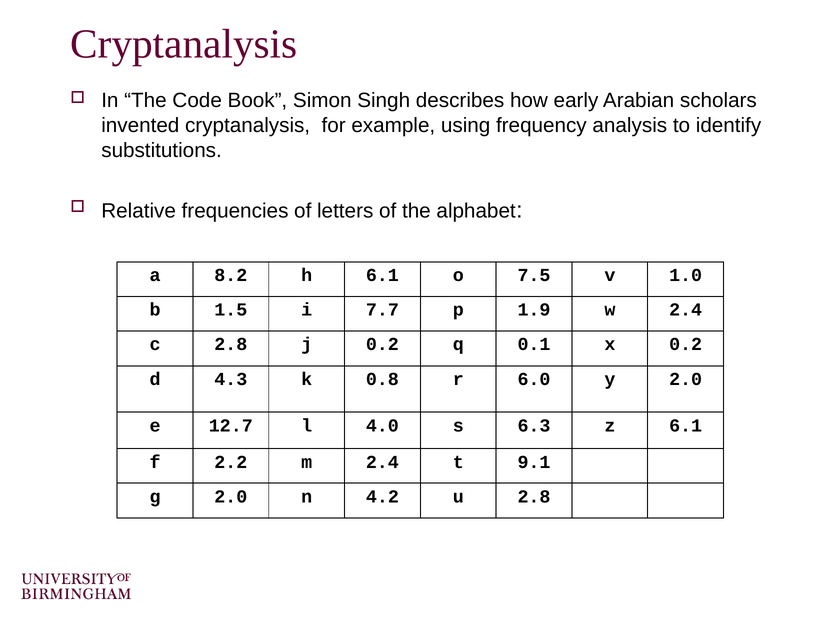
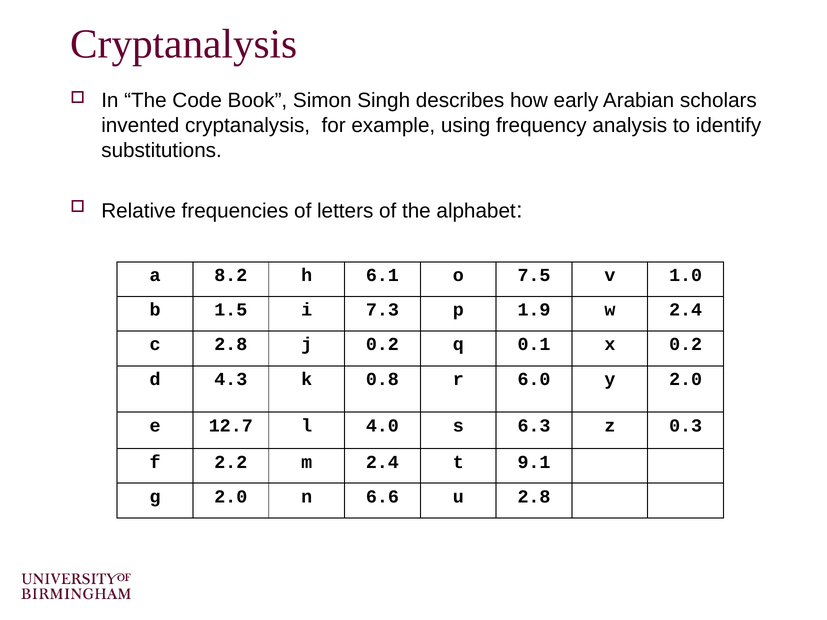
7.7: 7.7 -> 7.3
z 6.1: 6.1 -> 0.3
4.2: 4.2 -> 6.6
